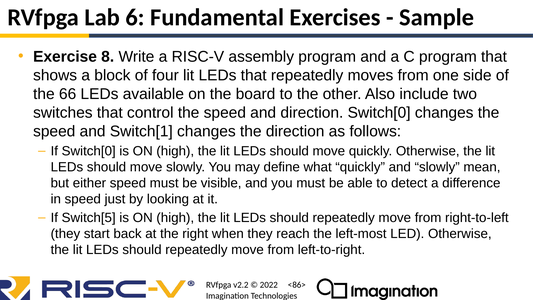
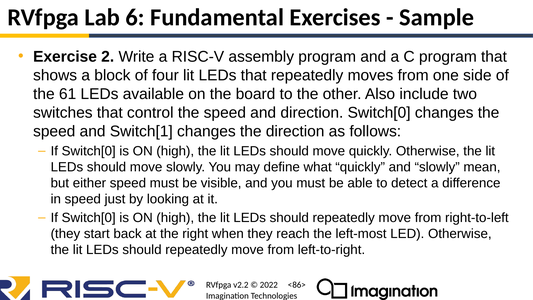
8: 8 -> 2
66: 66 -> 61
Switch[5 at (89, 218): Switch[5 -> Switch[0
